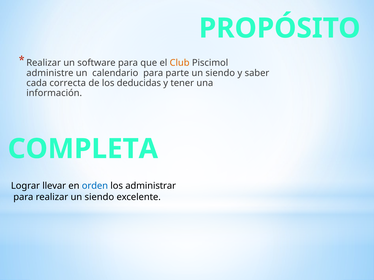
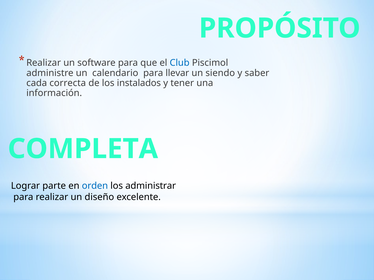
Club colour: orange -> blue
parte: parte -> llevar
deducidas: deducidas -> instalados
llevar: llevar -> parte
realizar un siendo: siendo -> diseño
